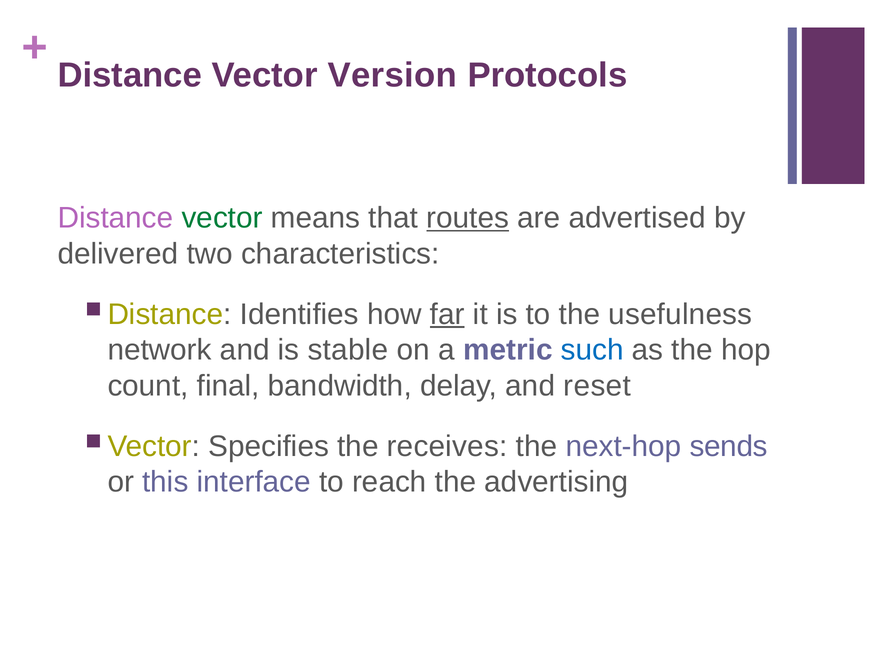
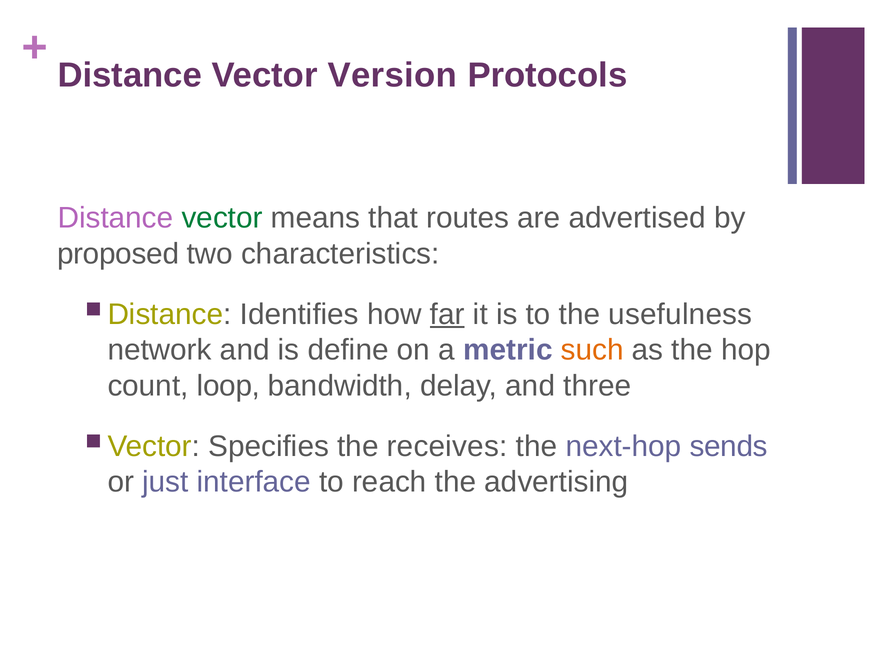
routes underline: present -> none
delivered: delivered -> proposed
stable: stable -> define
such colour: blue -> orange
final: final -> loop
reset: reset -> three
this: this -> just
